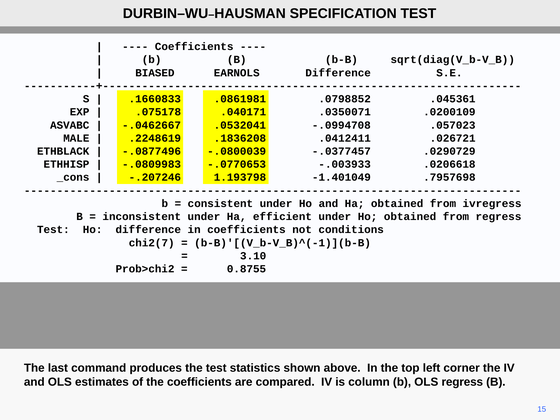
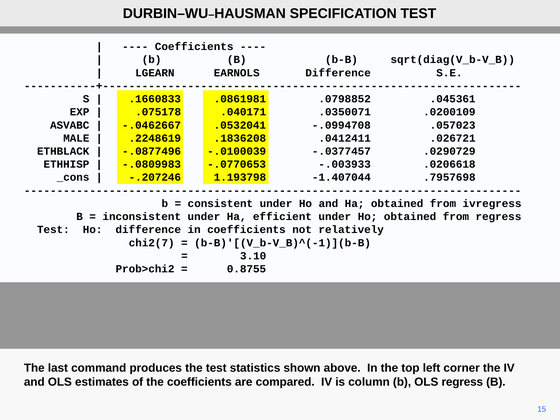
BIASED: BIASED -> LGEARN
-.0800039: -.0800039 -> -.0100039
-1.401049: -1.401049 -> -1.407044
conditions: conditions -> relatively
